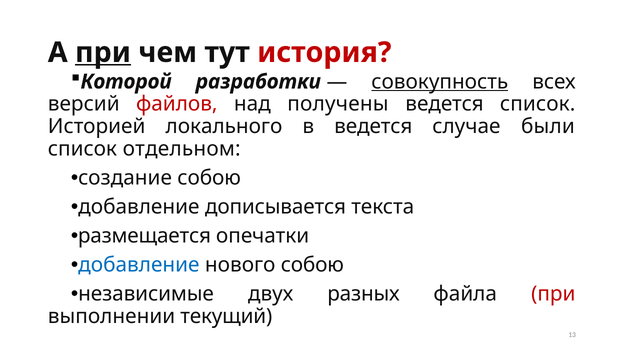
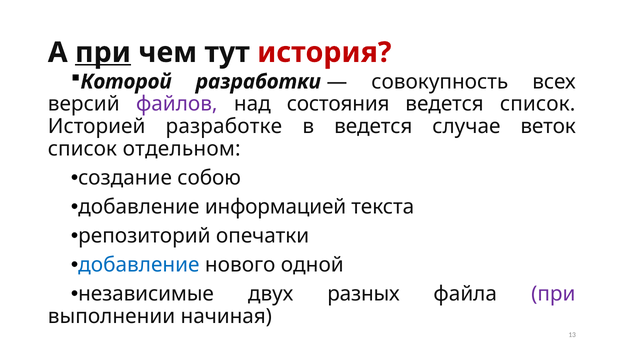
совокупность underline: present -> none
файлов colour: red -> purple
получены: получены -> состояния
локального: локального -> разработке
были: были -> веток
дописывается: дописывается -> информацией
размещается: размещается -> репозиторий
нового собою: собою -> одной
при at (553, 294) colour: red -> purple
текущий: текущий -> начиная
